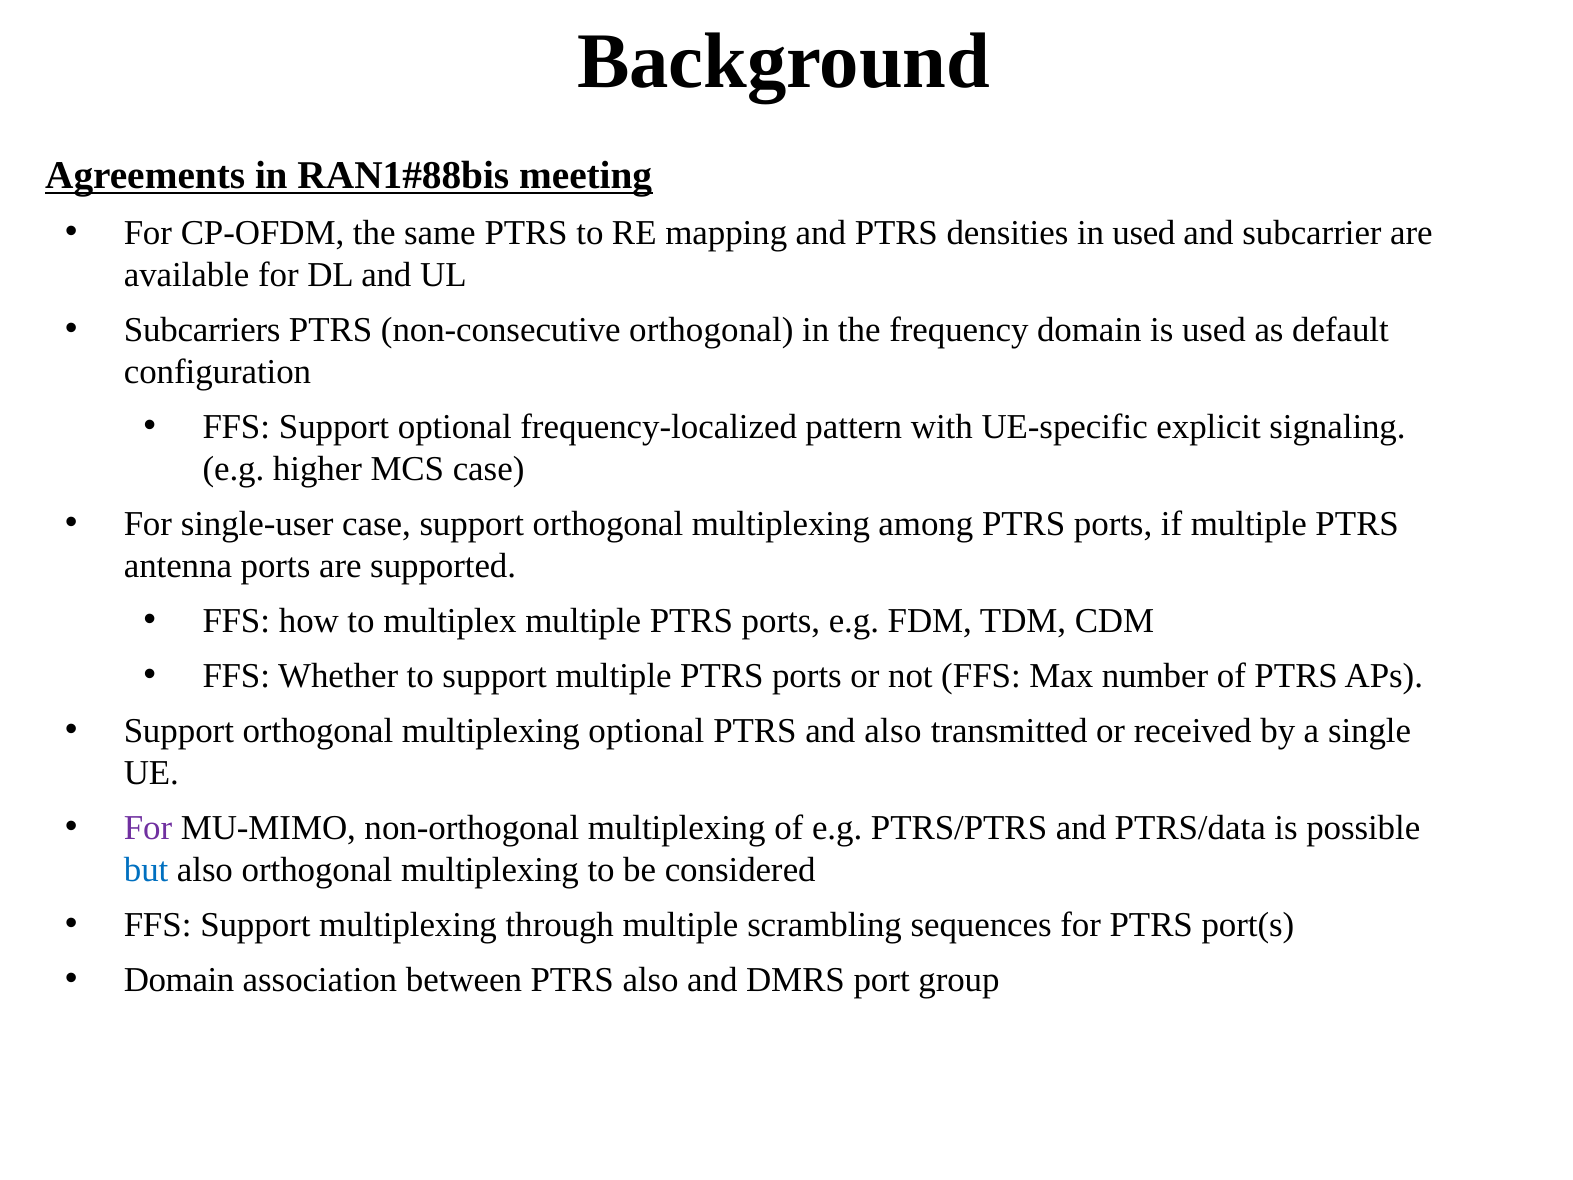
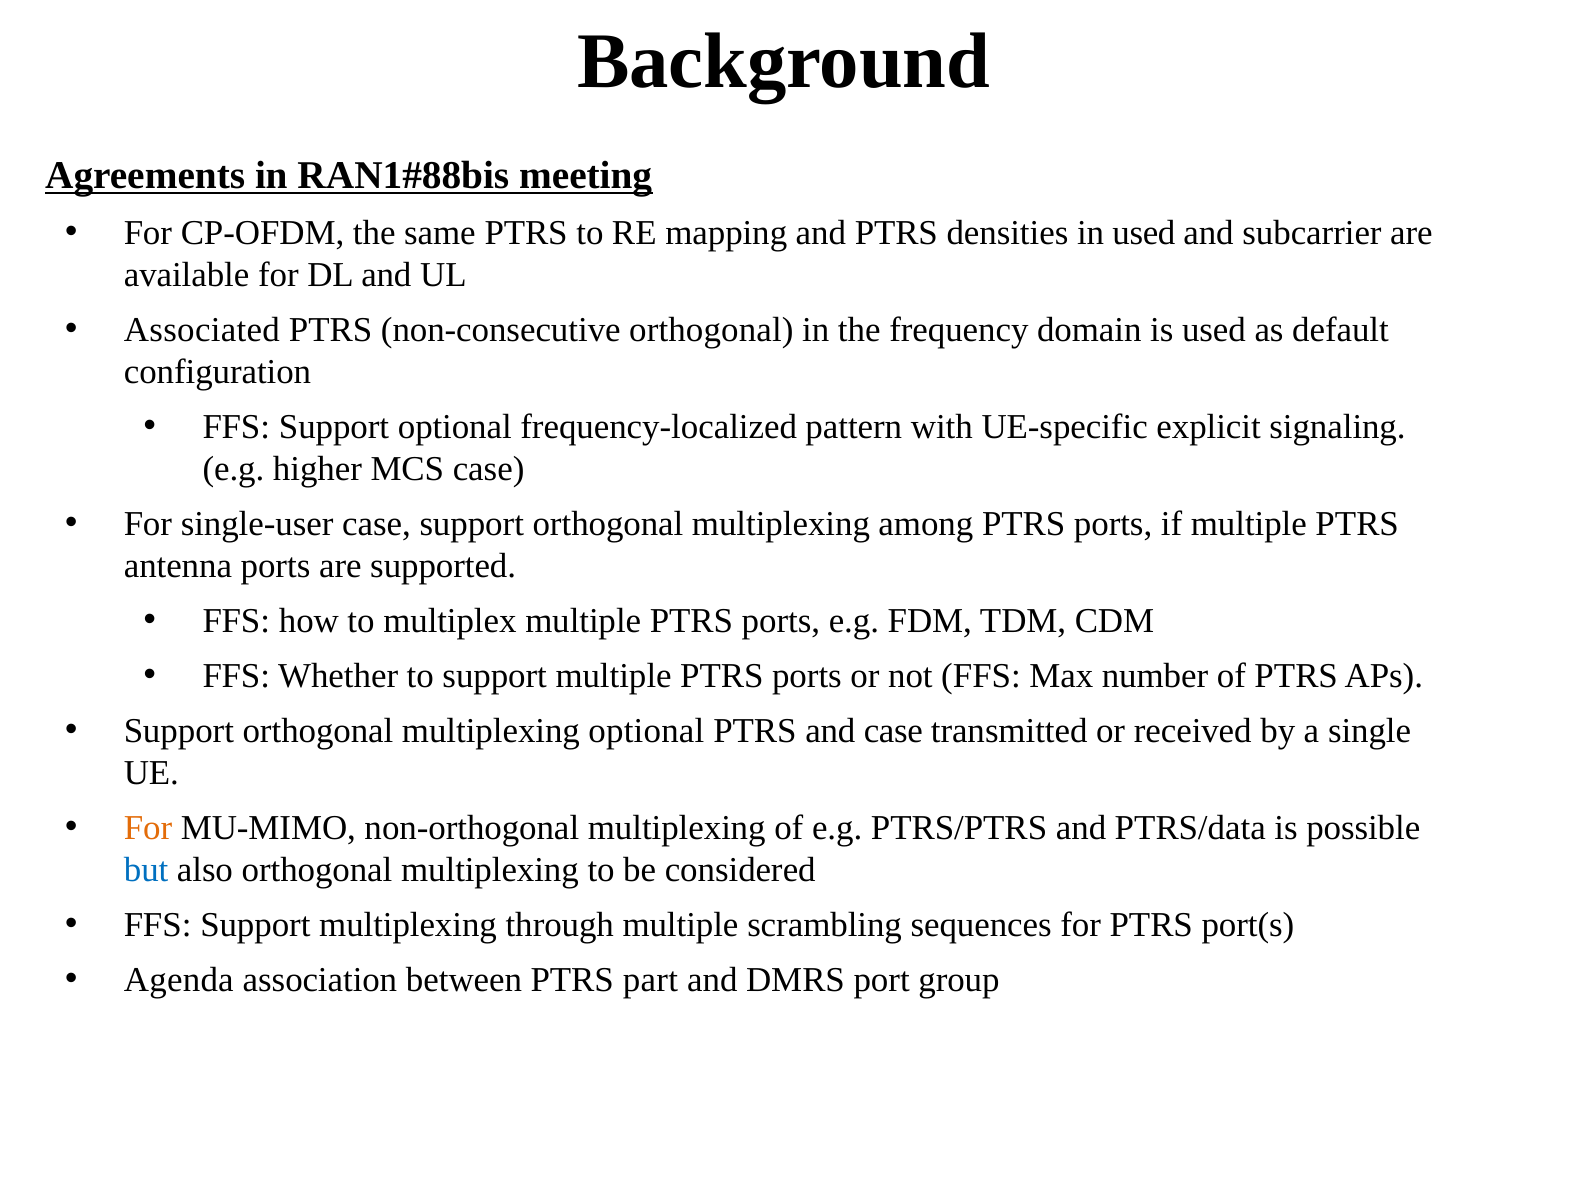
Subcarriers: Subcarriers -> Associated
and also: also -> case
For at (148, 828) colour: purple -> orange
Domain at (179, 980): Domain -> Agenda
PTRS also: also -> part
